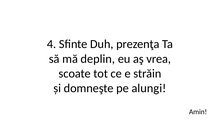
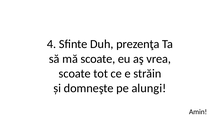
mă deplin: deplin -> scoate
